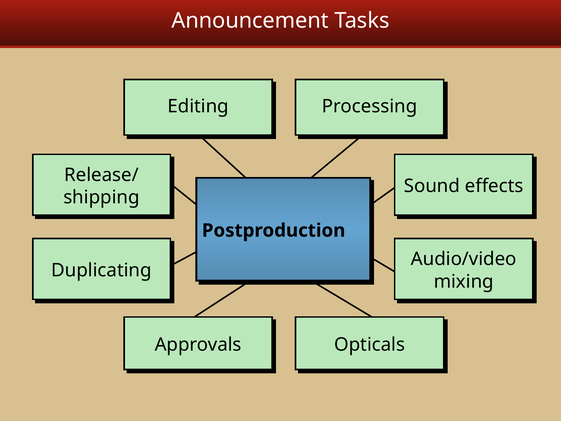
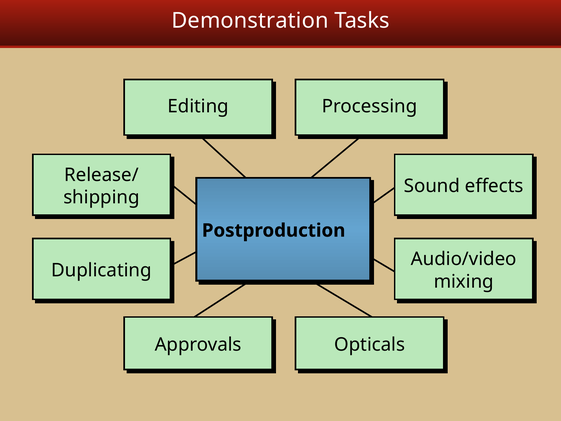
Announcement: Announcement -> Demonstration
